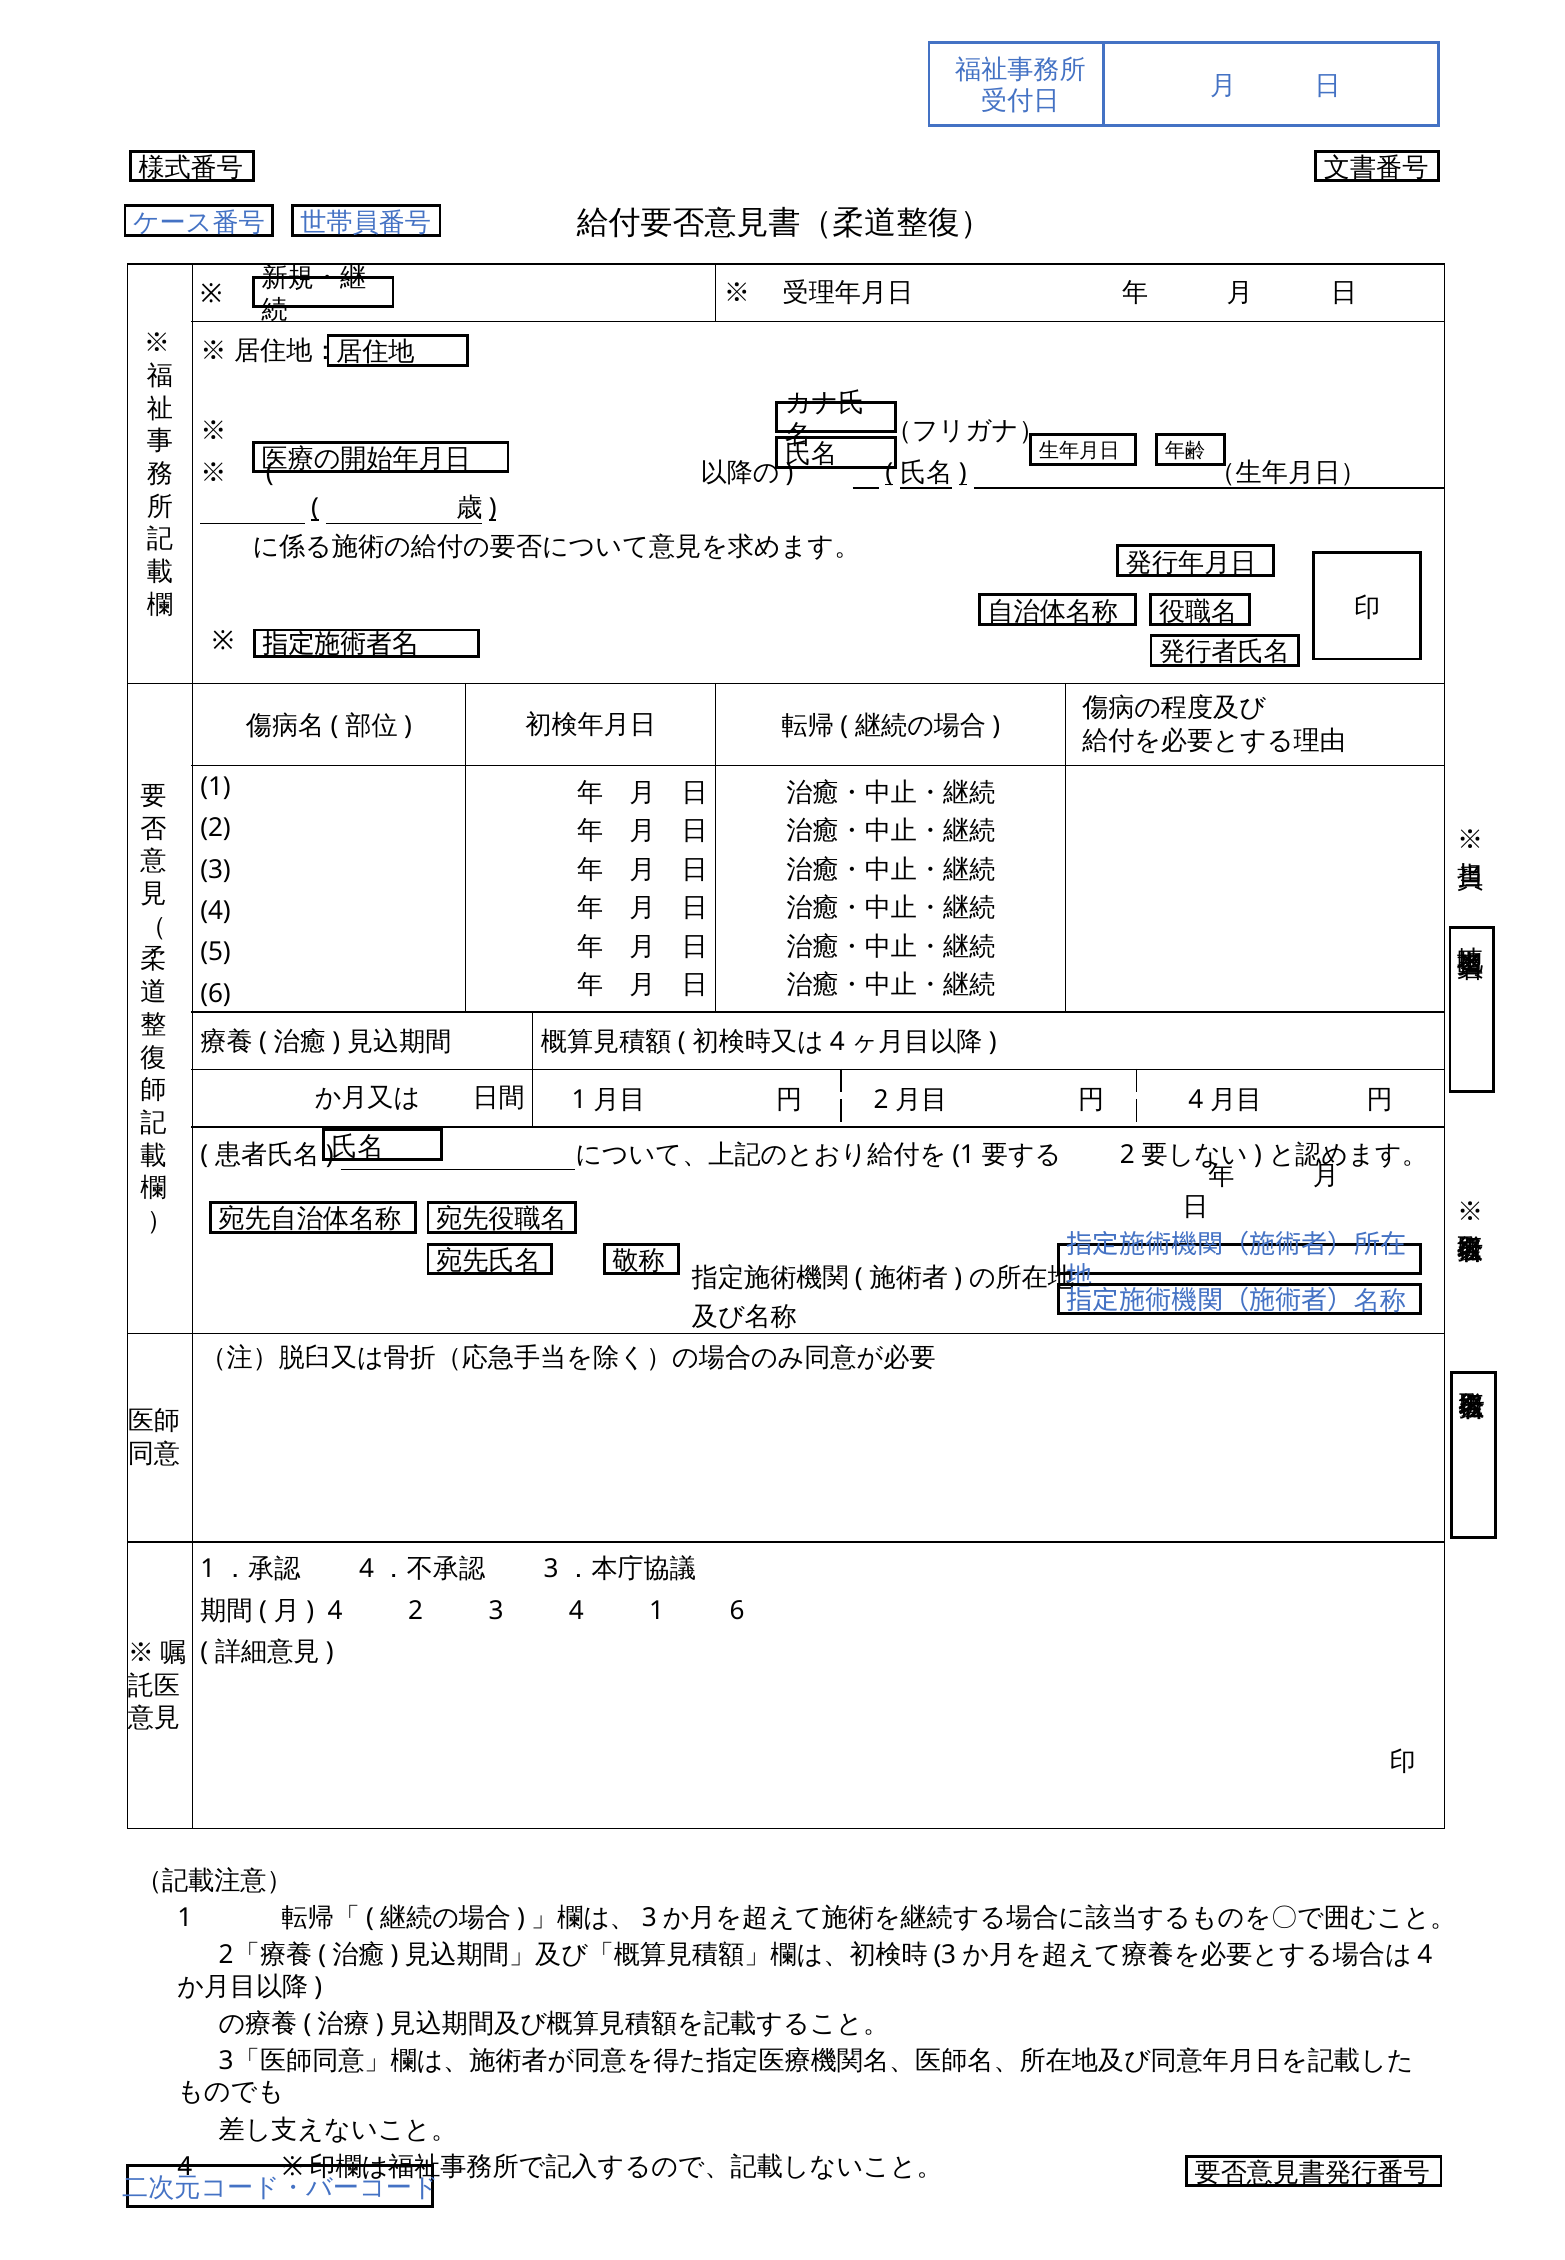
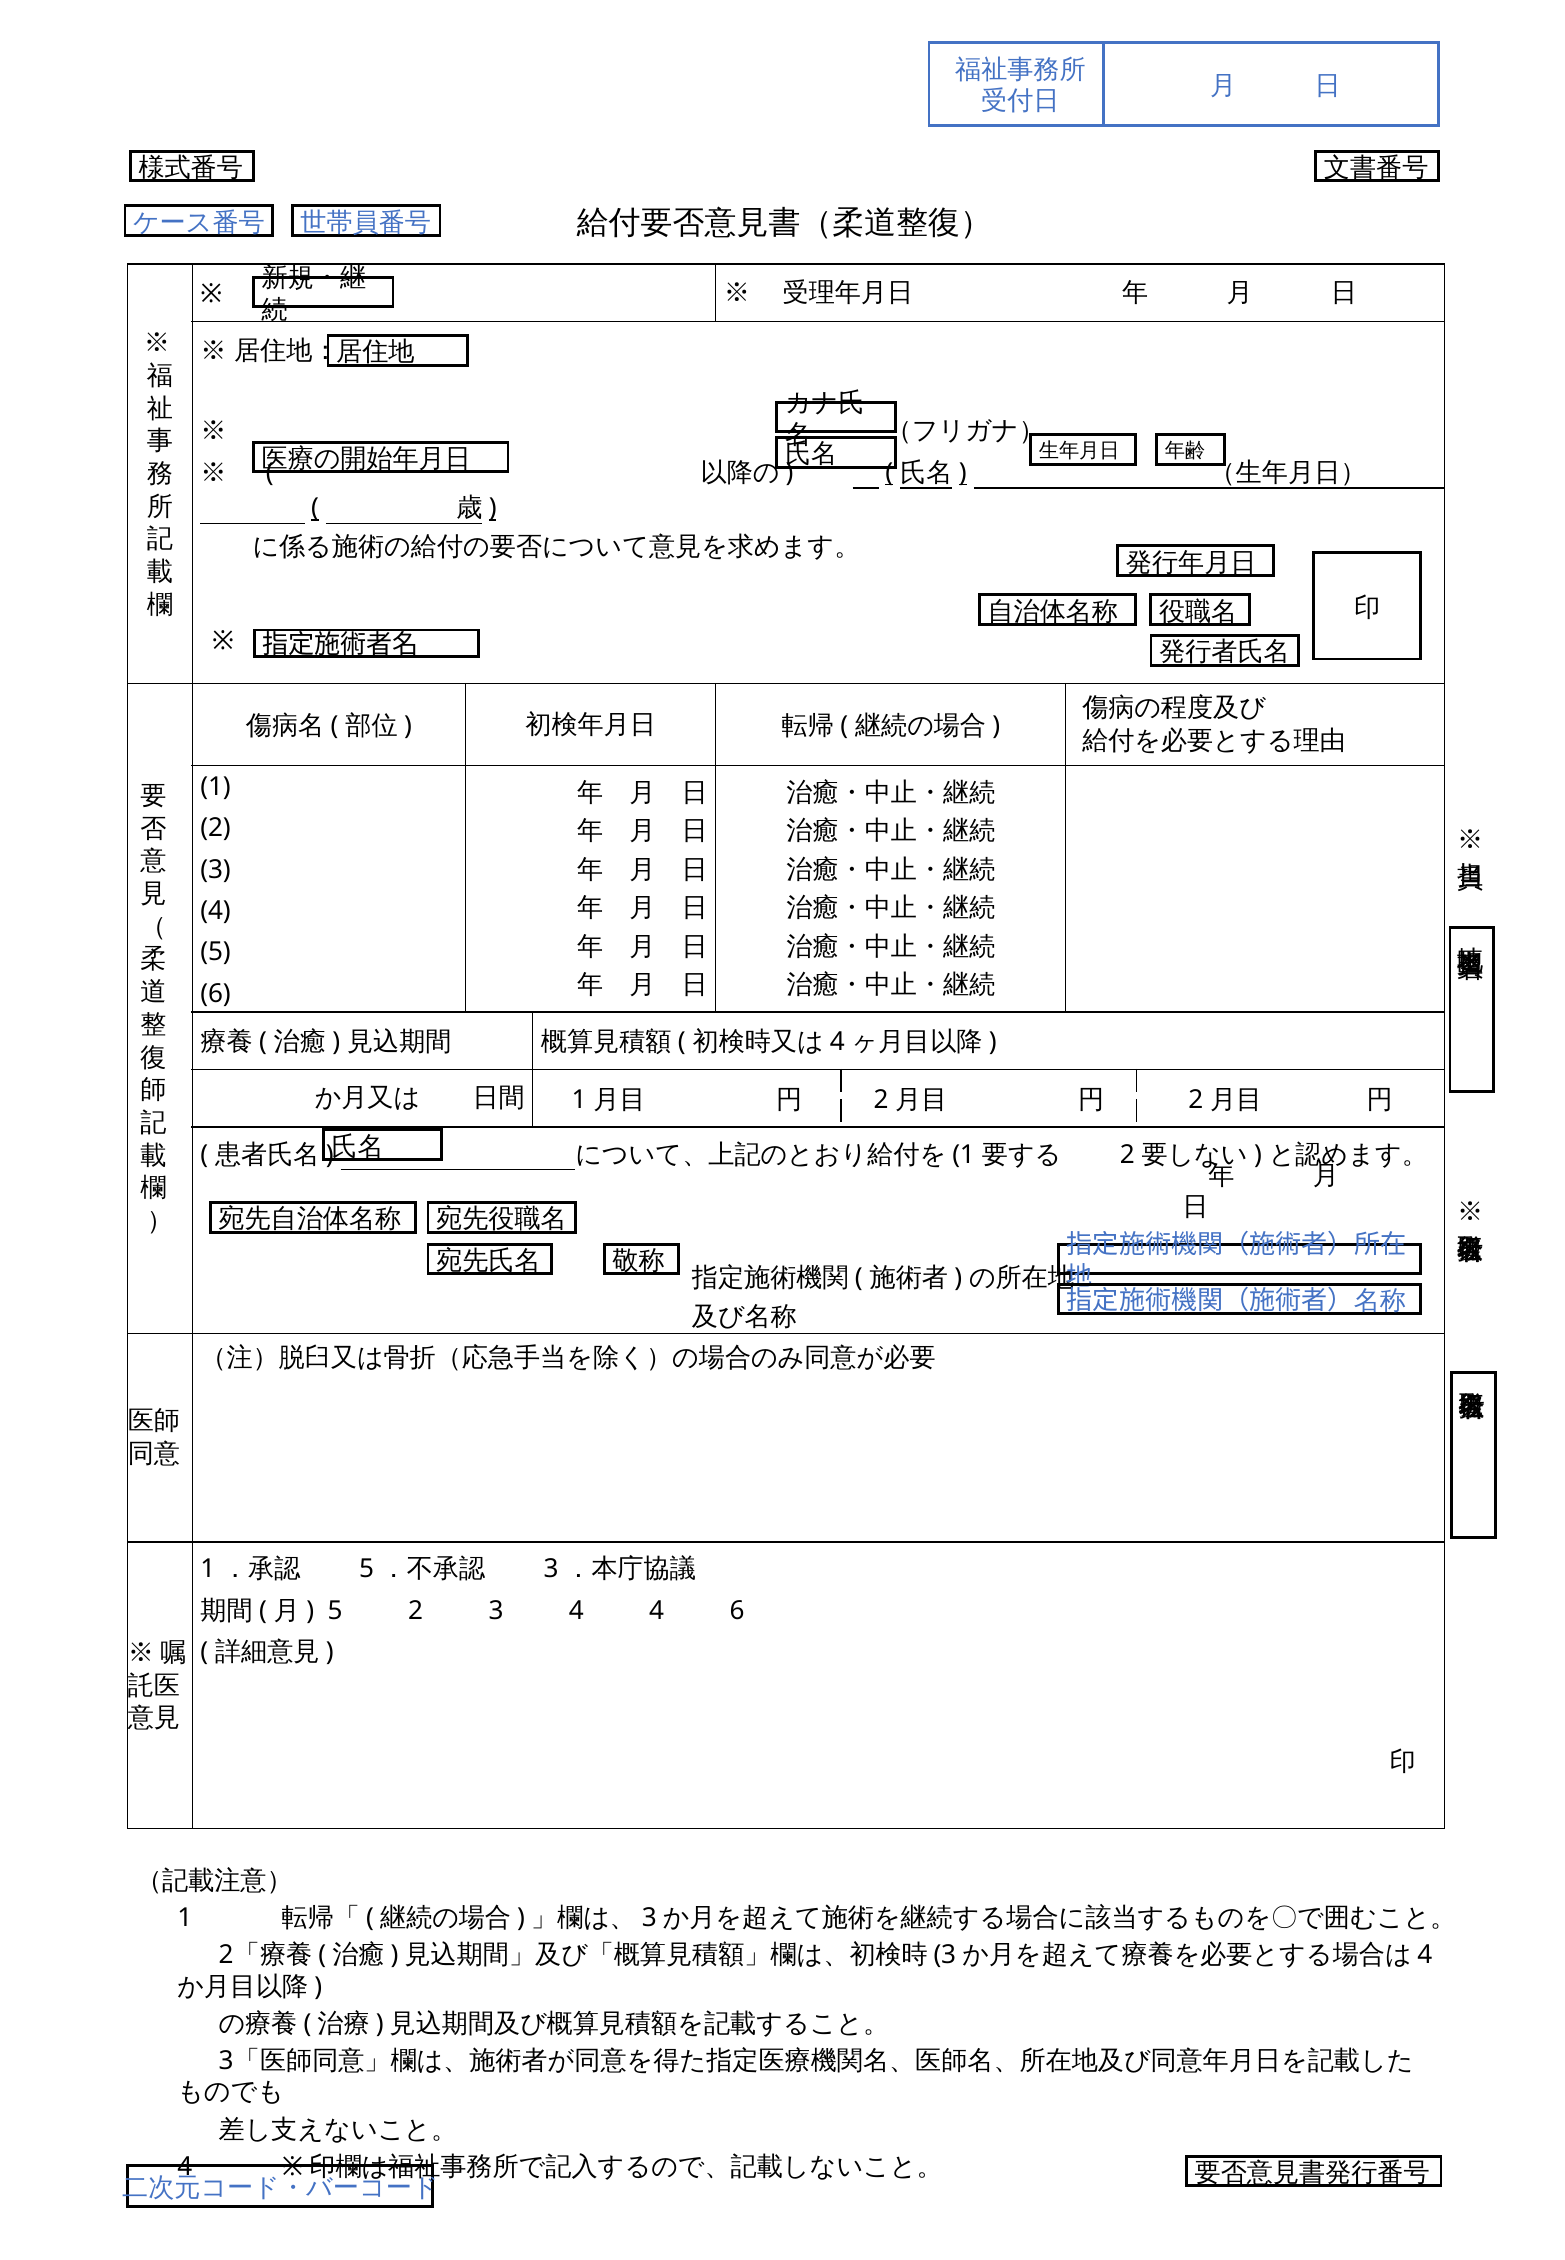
4 at (1196, 1100): 4 -> 2
4 at (366, 1570): 4 -> 5
4 at (335, 1611): 4 -> 5
4 1: 1 -> 4
